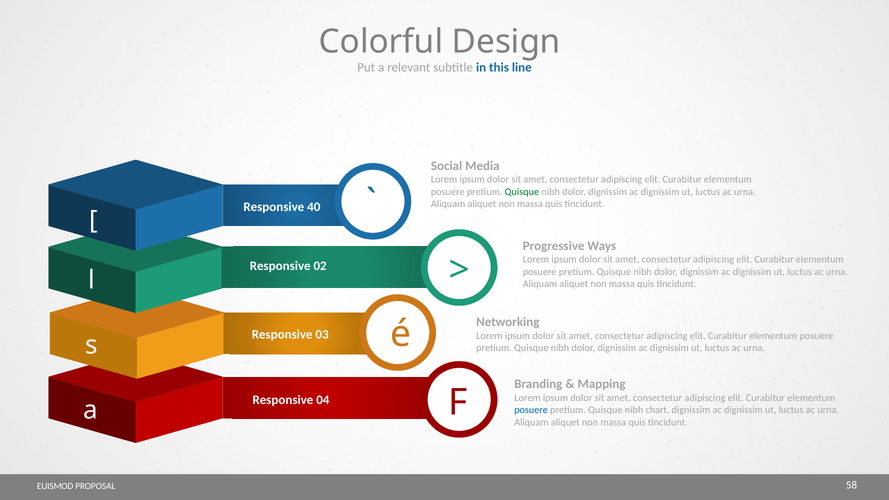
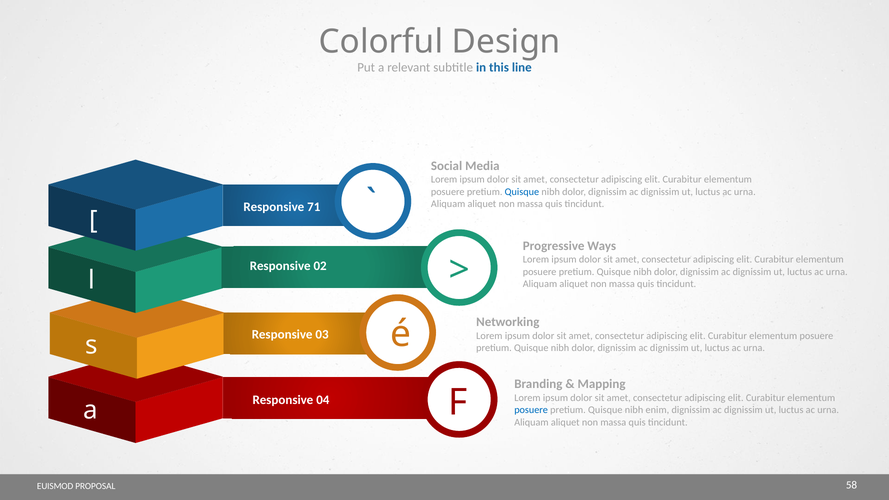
Quisque at (522, 192) colour: green -> blue
40: 40 -> 71
chart: chart -> enim
